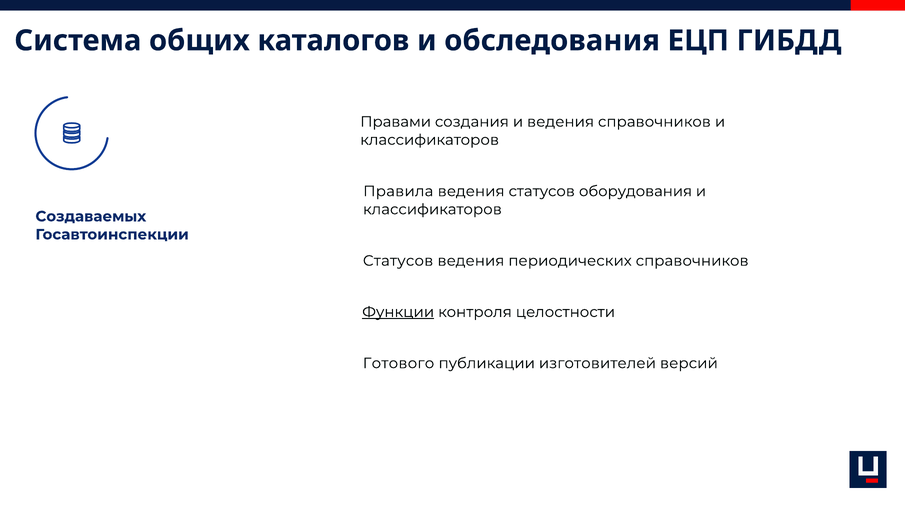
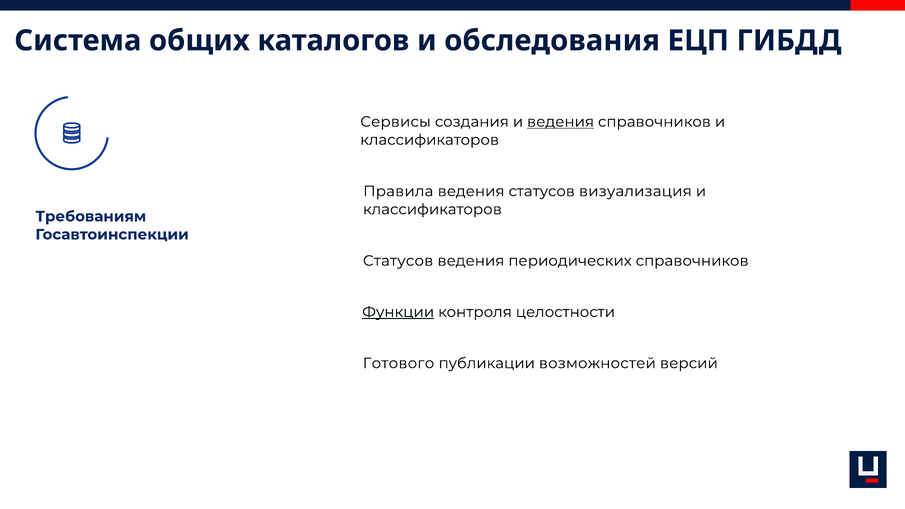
Правами: Правами -> Сервисы
ведения at (561, 122) underline: none -> present
оборудования: оборудования -> визуализация
Создаваемых: Создаваемых -> Требованиям
изготовителей: изготовителей -> возможностей
